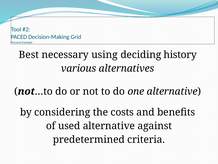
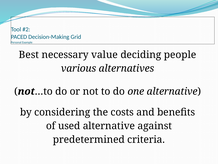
using: using -> value
history: history -> people
